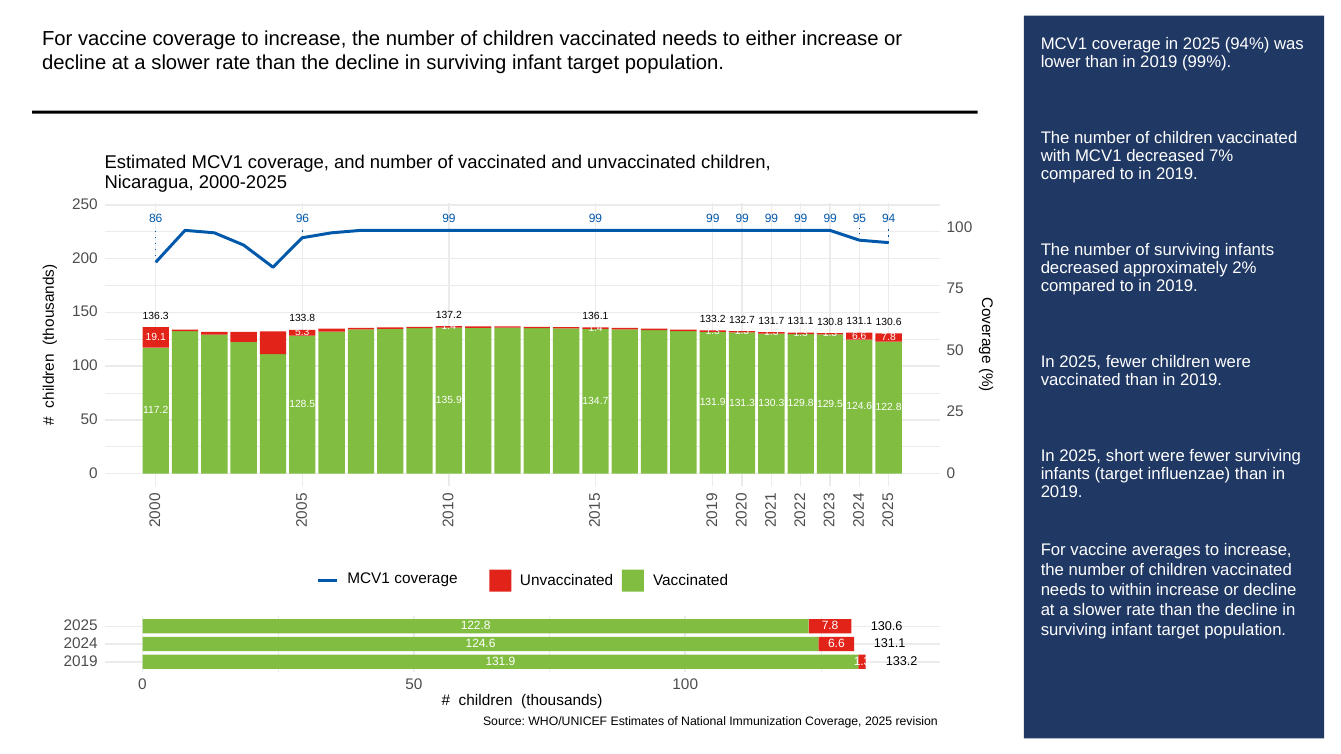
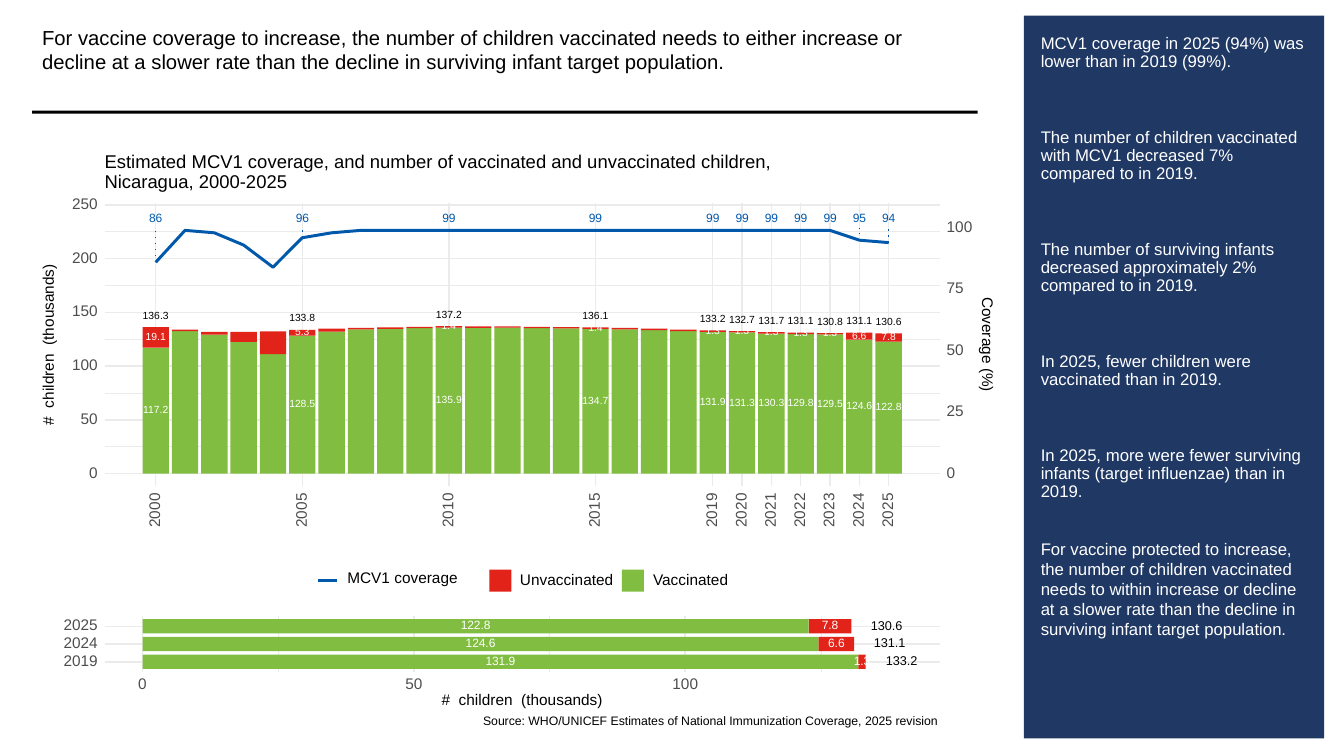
short: short -> more
averages: averages -> protected
